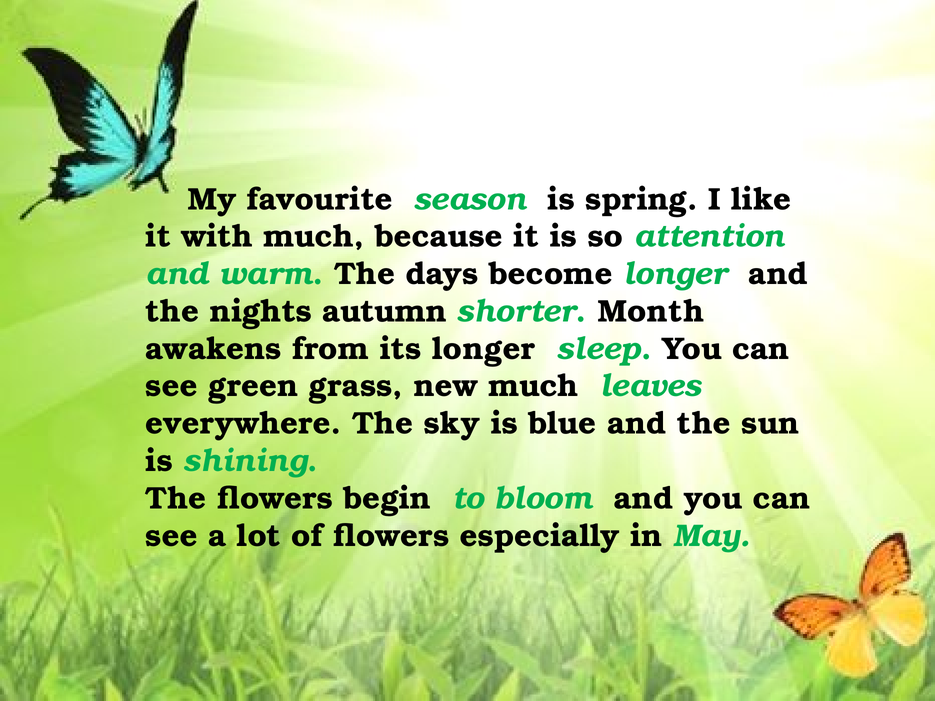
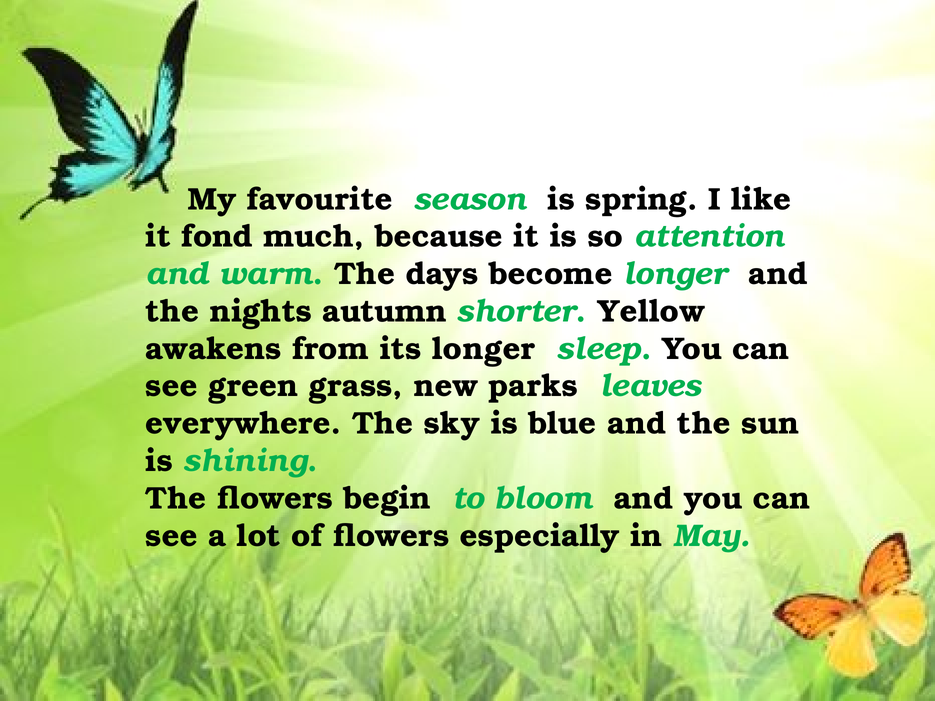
with: with -> fond
Month: Month -> Yellow
new much: much -> parks
